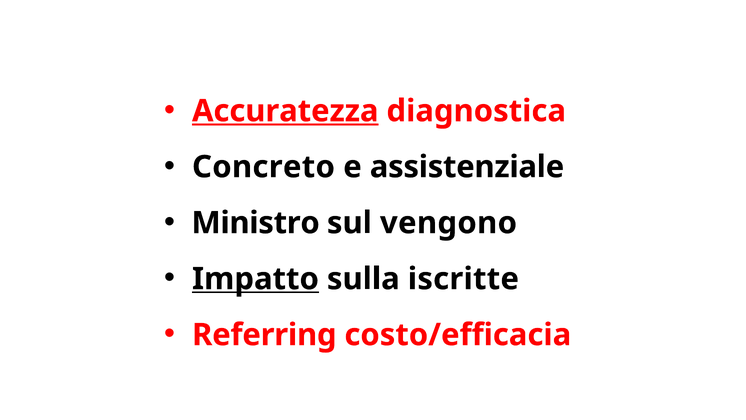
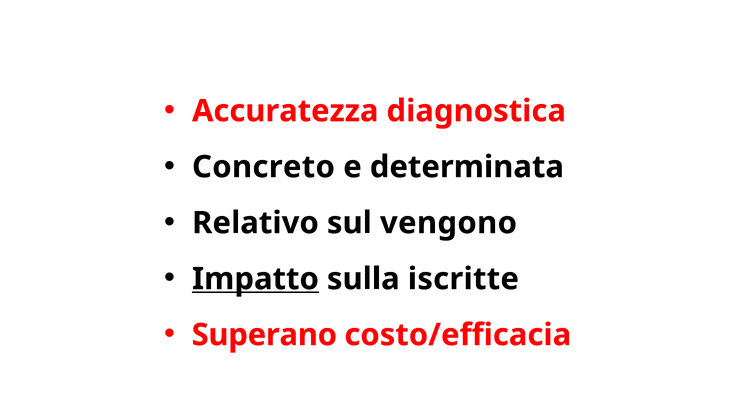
Accuratezza underline: present -> none
assistenziale: assistenziale -> determinata
Ministro: Ministro -> Relativo
Referring: Referring -> Superano
